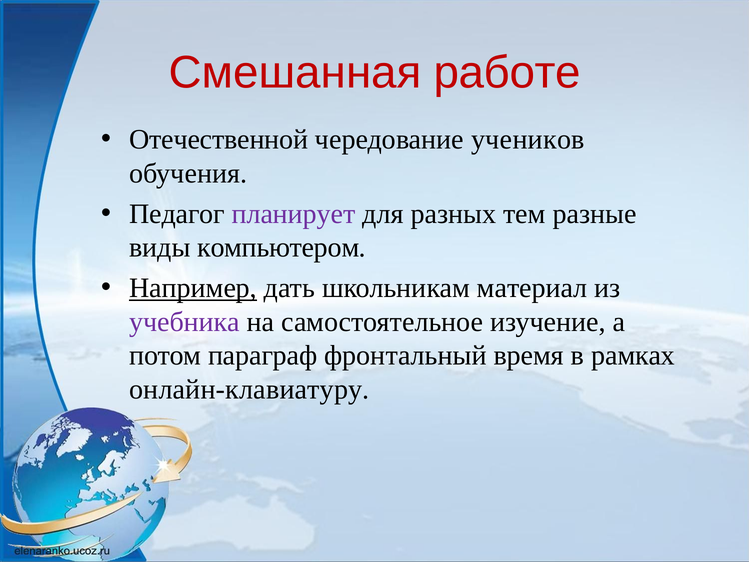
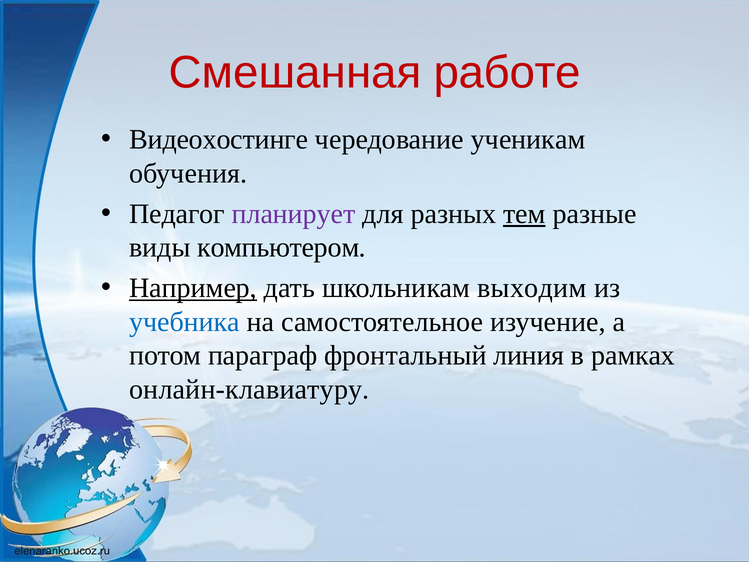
Отечественной: Отечественной -> Видеохостинге
учеников: учеников -> ученикам
тем underline: none -> present
материал: материал -> выходим
учебника colour: purple -> blue
время: время -> линия
